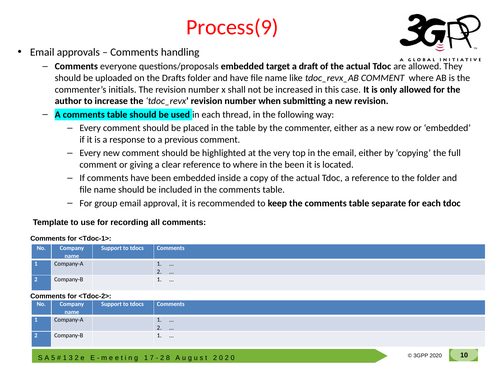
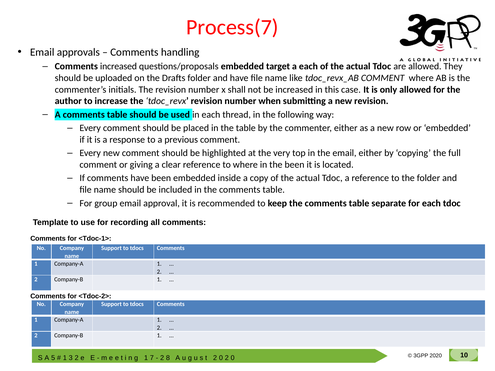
Process(9: Process(9 -> Process(7
Comments everyone: everyone -> increased
a draft: draft -> each
